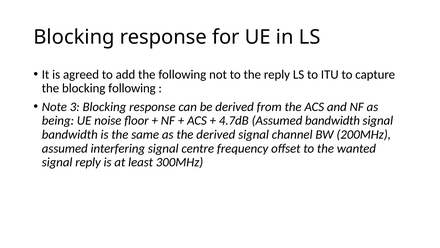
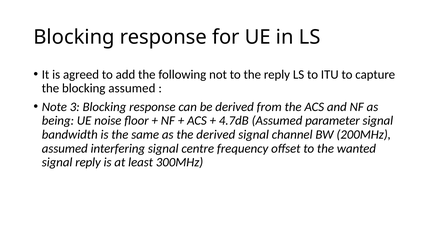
blocking following: following -> assumed
Assumed bandwidth: bandwidth -> parameter
